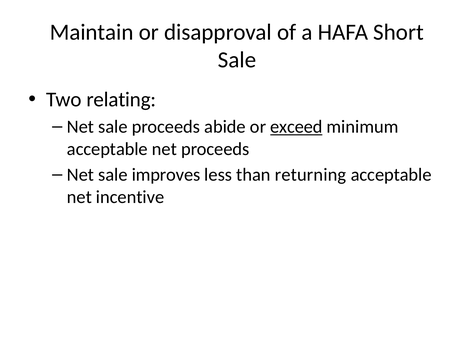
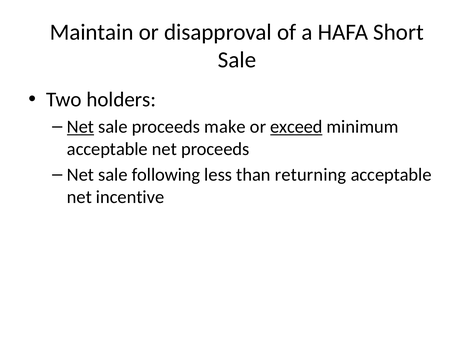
relating: relating -> holders
Net at (81, 127) underline: none -> present
abide: abide -> make
improves: improves -> following
